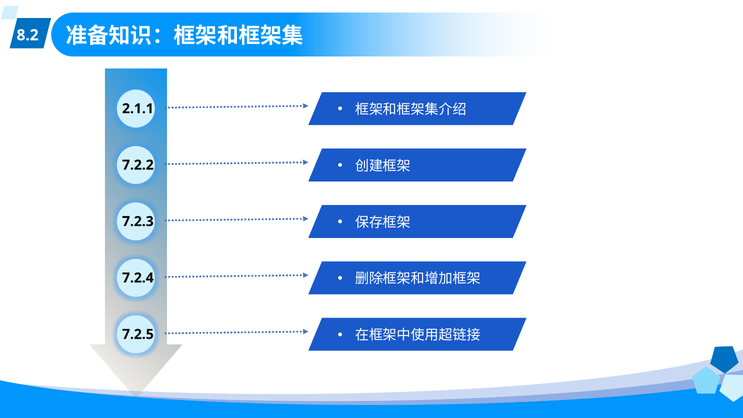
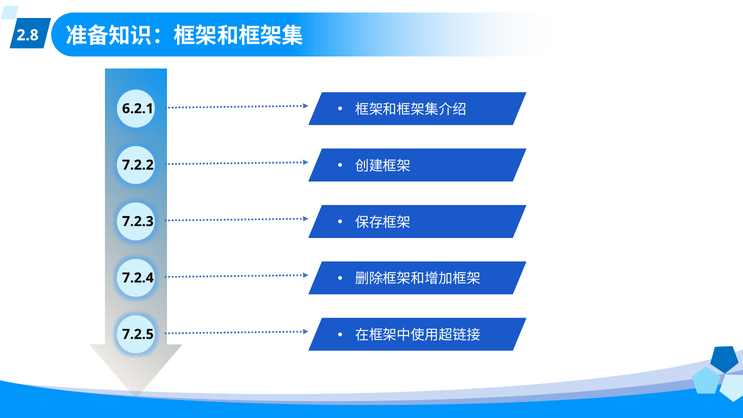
8.2: 8.2 -> 2.8
2.1.1: 2.1.1 -> 6.2.1
